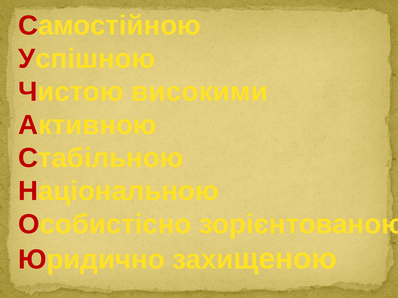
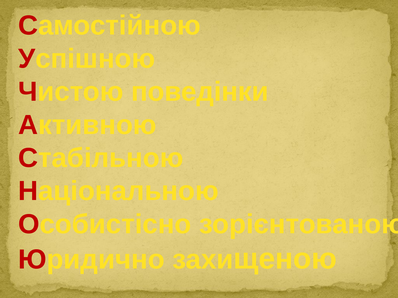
високими: високими -> поведінки
